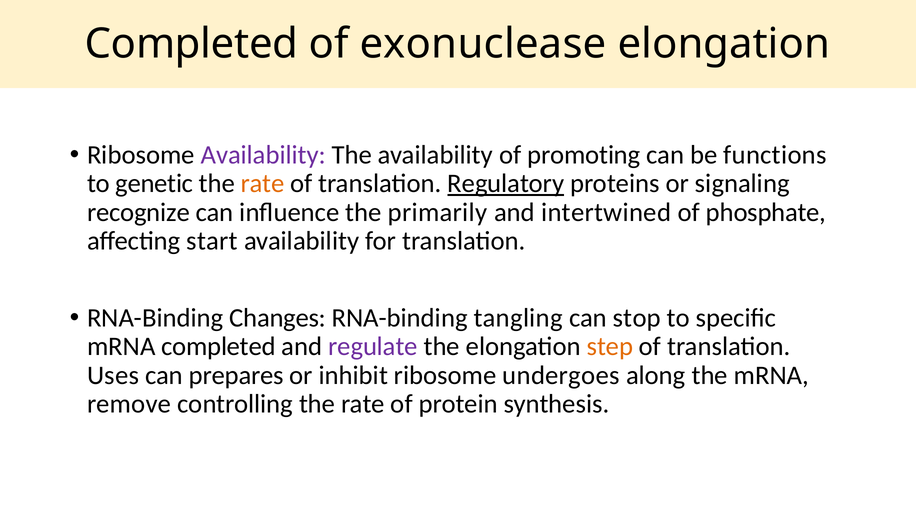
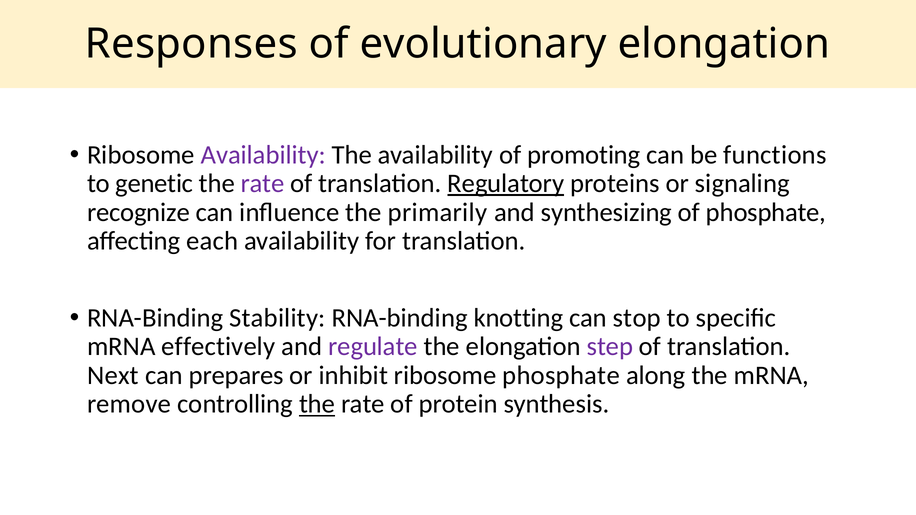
Completed at (192, 44): Completed -> Responses
exonuclease: exonuclease -> evolutionary
rate at (263, 184) colour: orange -> purple
intertwined: intertwined -> synthesizing
start: start -> each
Changes: Changes -> Stability
tangling: tangling -> knotting
mRNA completed: completed -> effectively
step colour: orange -> purple
Uses: Uses -> Next
ribosome undergoes: undergoes -> phosphate
the at (317, 404) underline: none -> present
